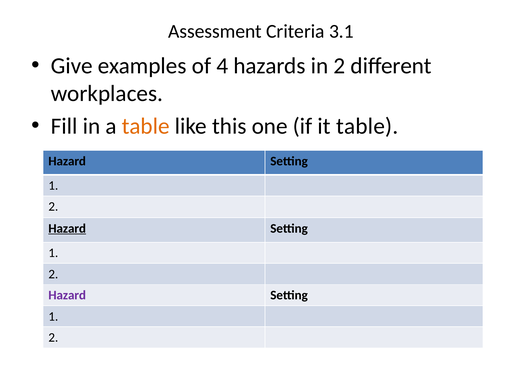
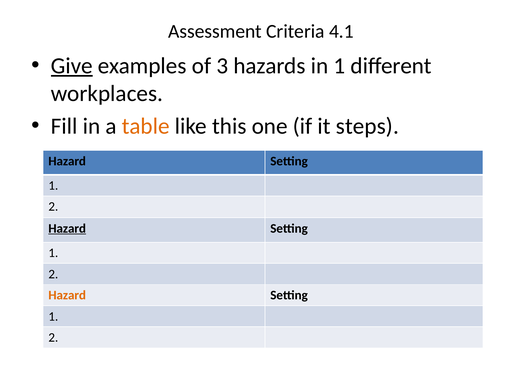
3.1: 3.1 -> 4.1
Give underline: none -> present
4: 4 -> 3
in 2: 2 -> 1
it table: table -> steps
Hazard at (67, 296) colour: purple -> orange
